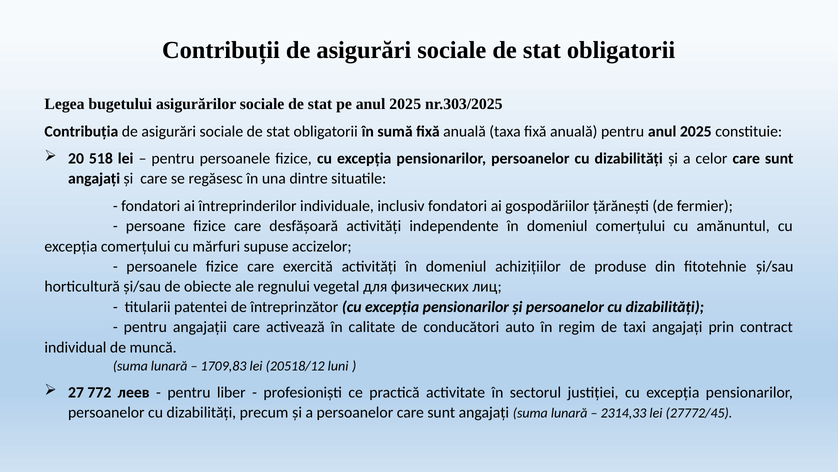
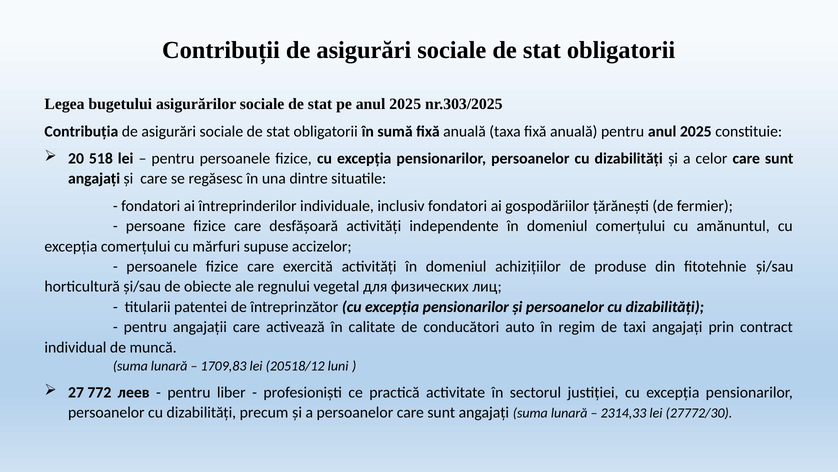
27772/45: 27772/45 -> 27772/30
